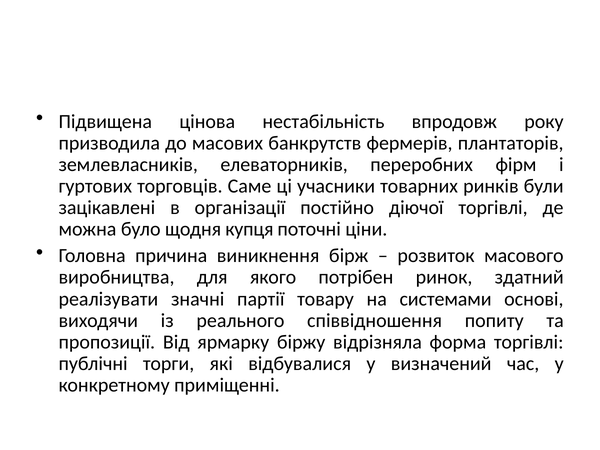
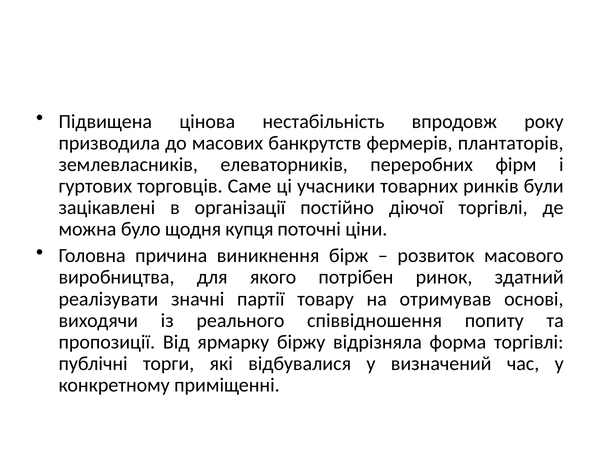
системами: системами -> отримував
